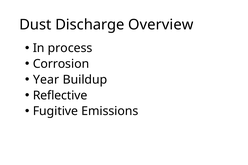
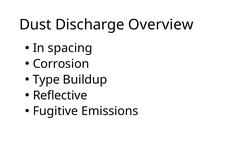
process: process -> spacing
Year: Year -> Type
